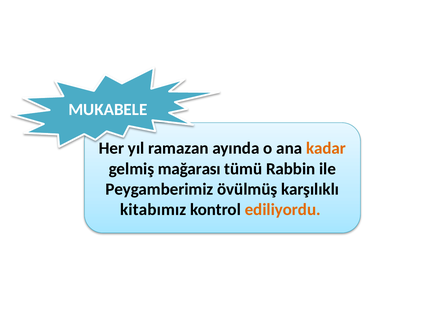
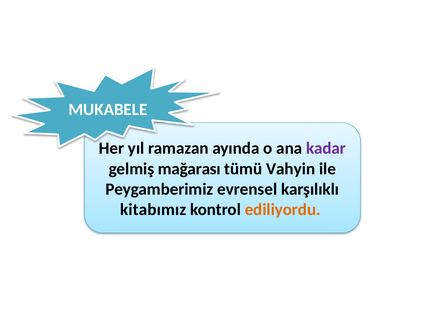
kadar colour: orange -> purple
Rabbin: Rabbin -> Vahyin
övülmüş: övülmüş -> evrensel
